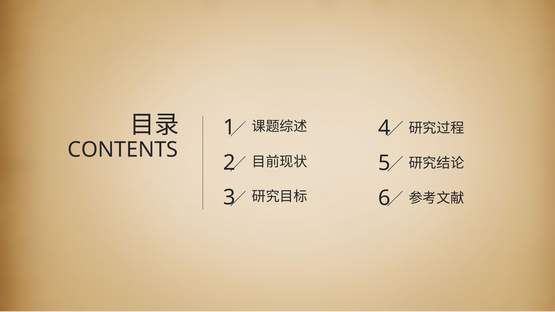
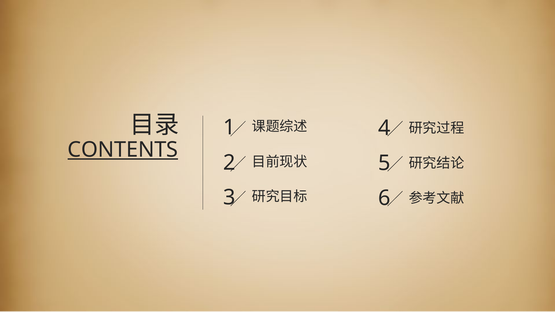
CONTENTS underline: none -> present
